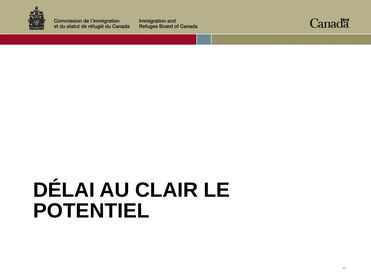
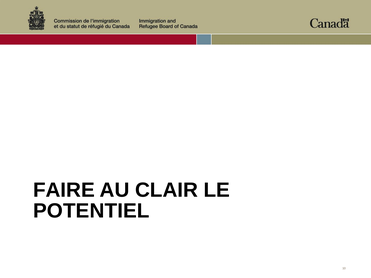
DÉLAI: DÉLAI -> FAIRE
